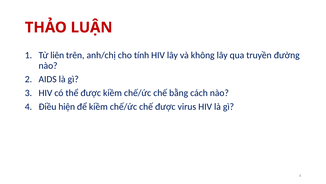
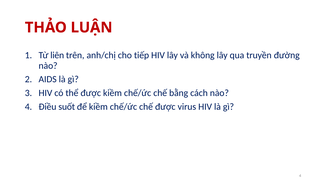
tính: tính -> tiếp
hiện: hiện -> suốt
